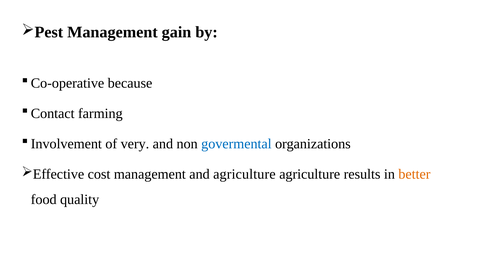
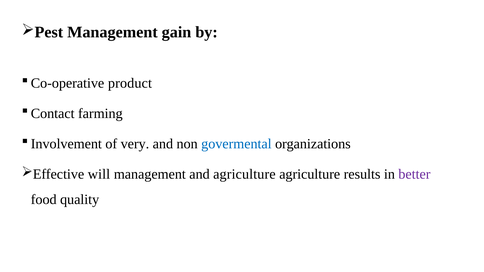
because: because -> product
cost: cost -> will
better colour: orange -> purple
